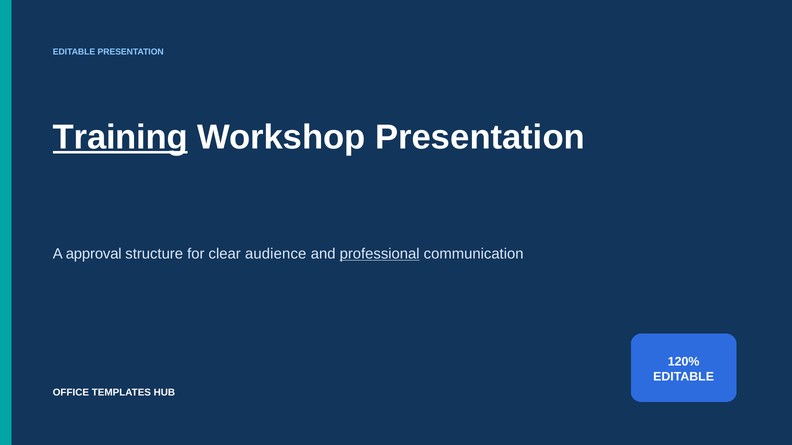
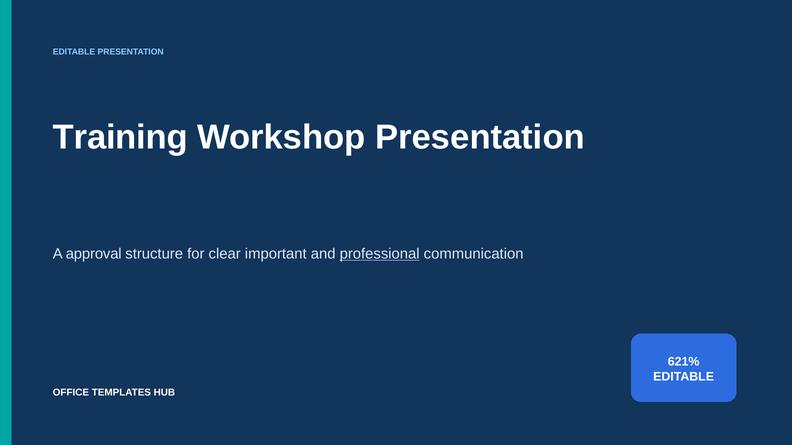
Training underline: present -> none
audience: audience -> important
120%: 120% -> 621%
